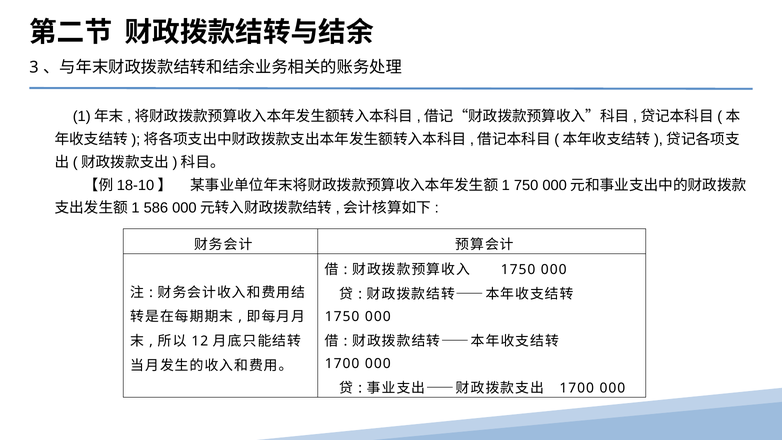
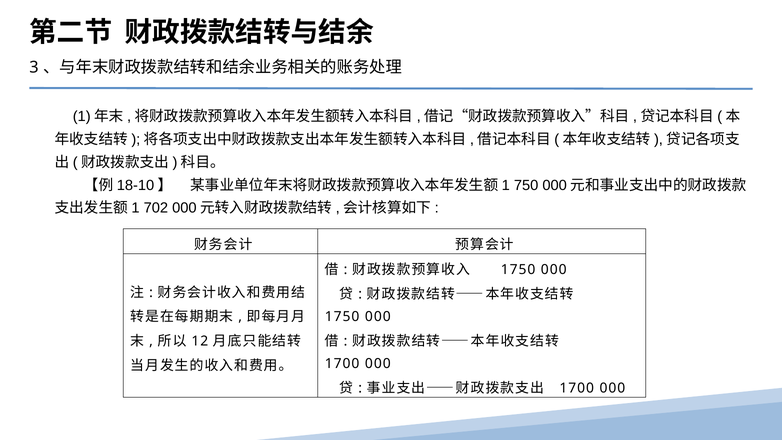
586: 586 -> 702
